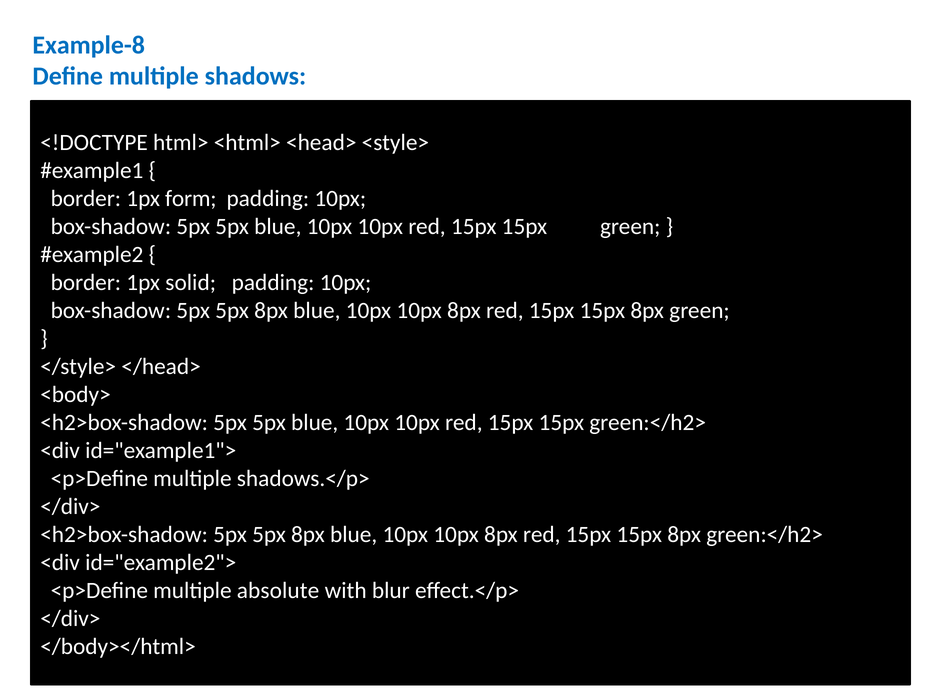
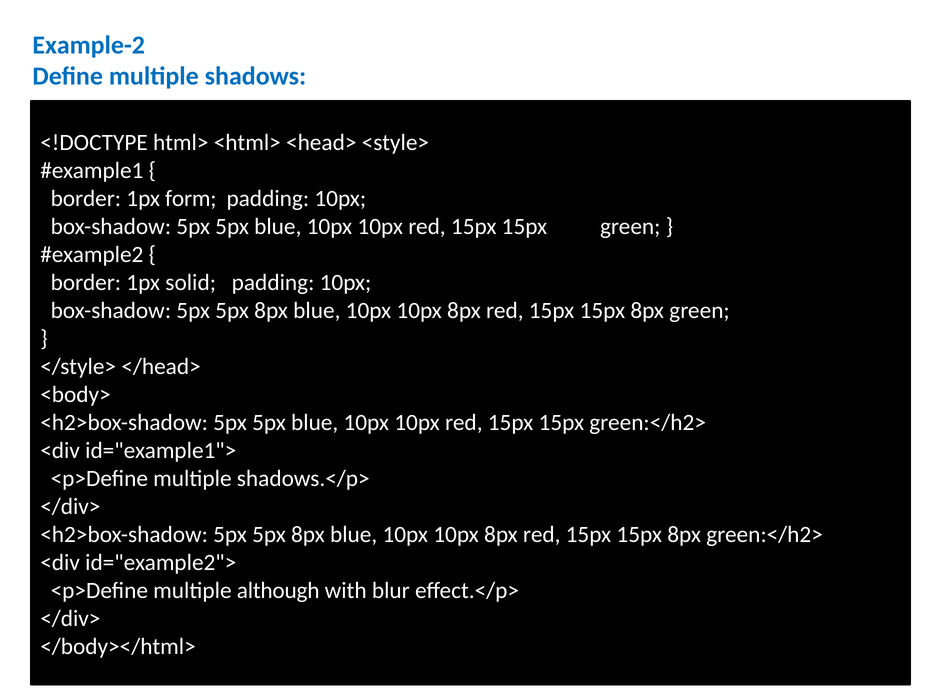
Example-8: Example-8 -> Example-2
absolute: absolute -> although
